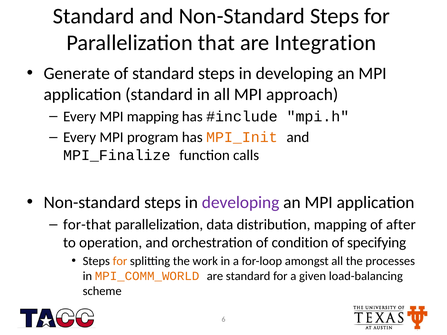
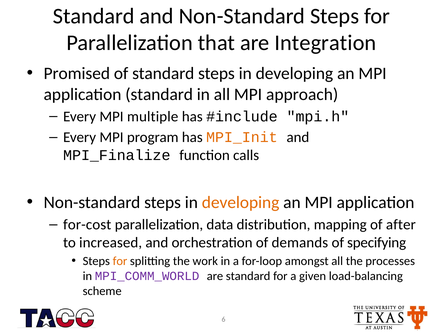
Generate: Generate -> Promised
MPI mapping: mapping -> multiple
developing at (241, 203) colour: purple -> orange
for-that: for-that -> for-cost
operation: operation -> increased
condition: condition -> demands
MPI_COMM_WORLD colour: orange -> purple
